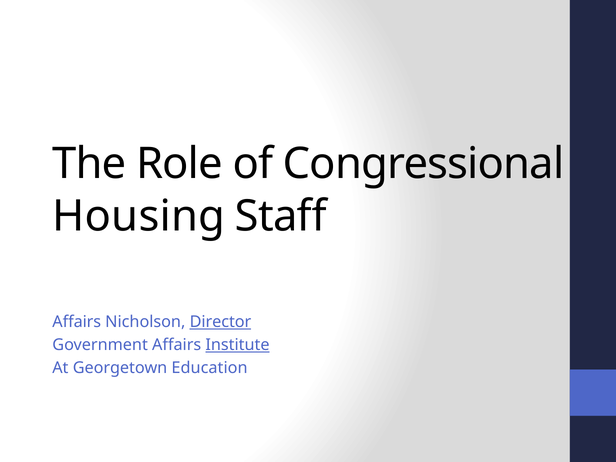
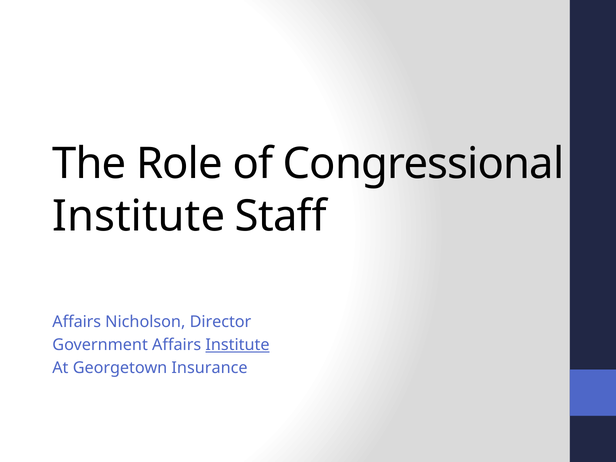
Housing at (139, 216): Housing -> Institute
Director underline: present -> none
Education: Education -> Insurance
